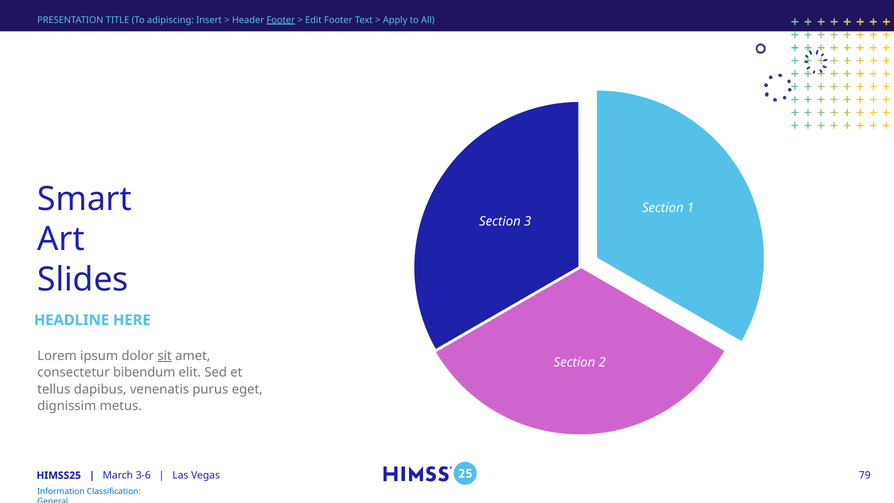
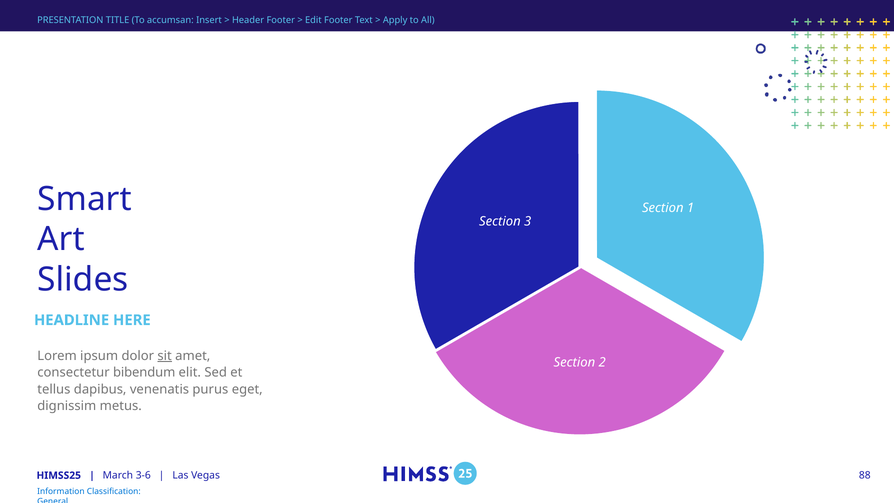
adipiscing: adipiscing -> accumsan
Footer at (281, 20) underline: present -> none
79: 79 -> 88
